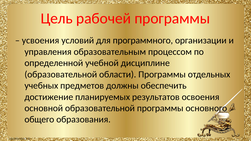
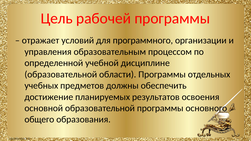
усвоения: усвоения -> отражает
